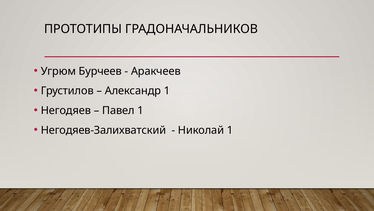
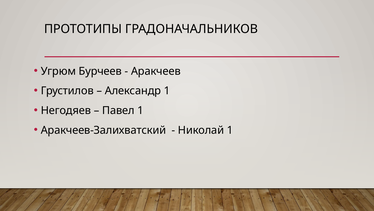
Негодяев-Залихватский: Негодяев-Залихватский -> Аракчеев-Залихватский
